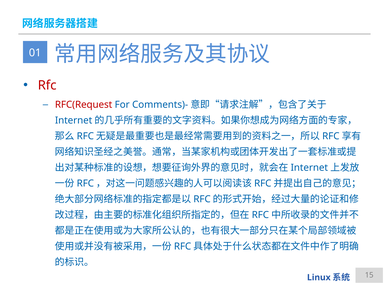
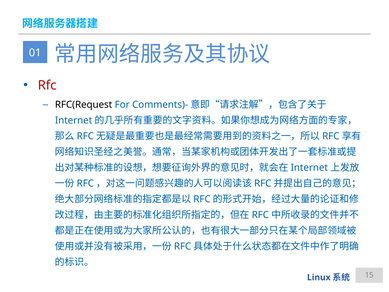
RFC(Request colour: red -> black
